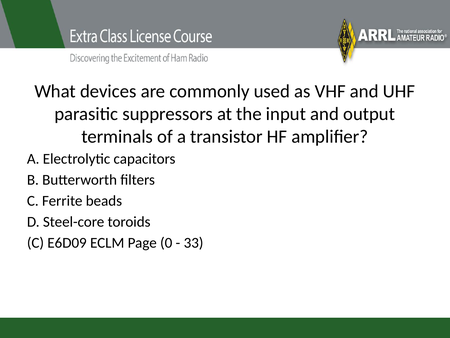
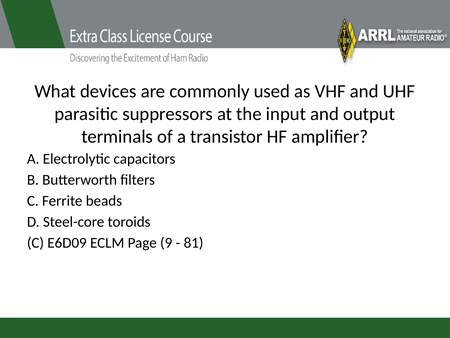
0: 0 -> 9
33: 33 -> 81
